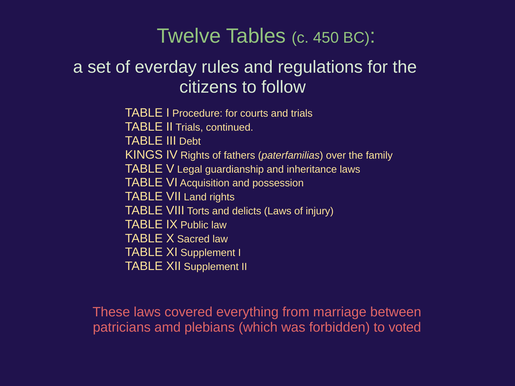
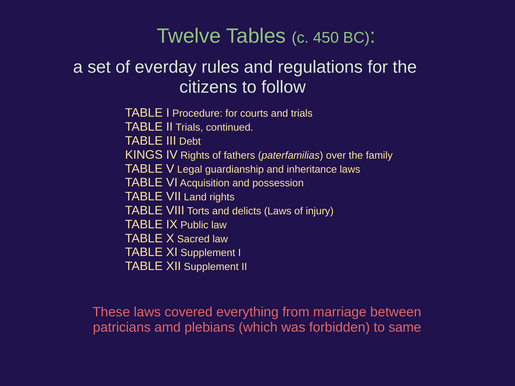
voted: voted -> same
